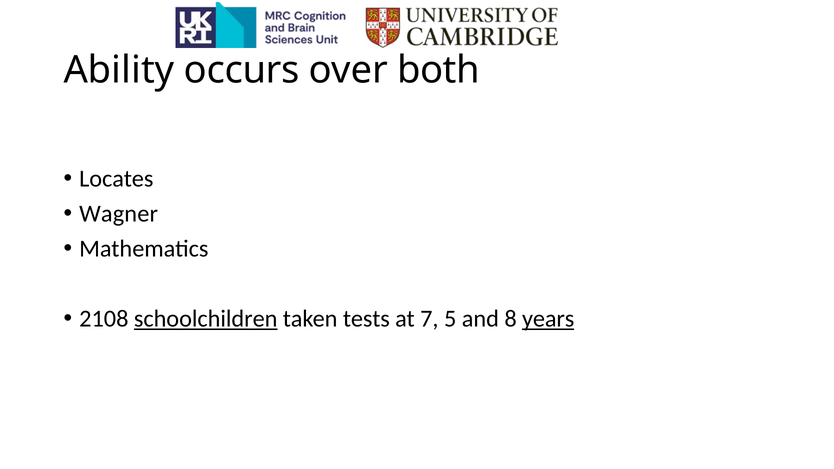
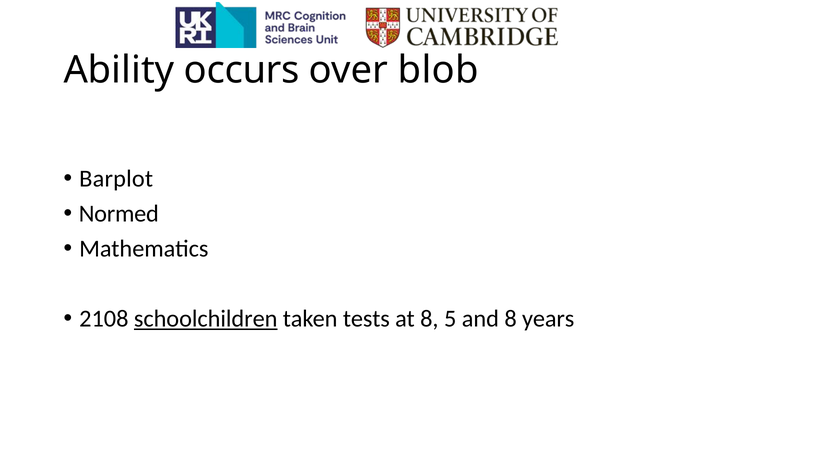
both: both -> blob
Locates: Locates -> Barplot
Wagner: Wagner -> Normed
at 7: 7 -> 8
years underline: present -> none
